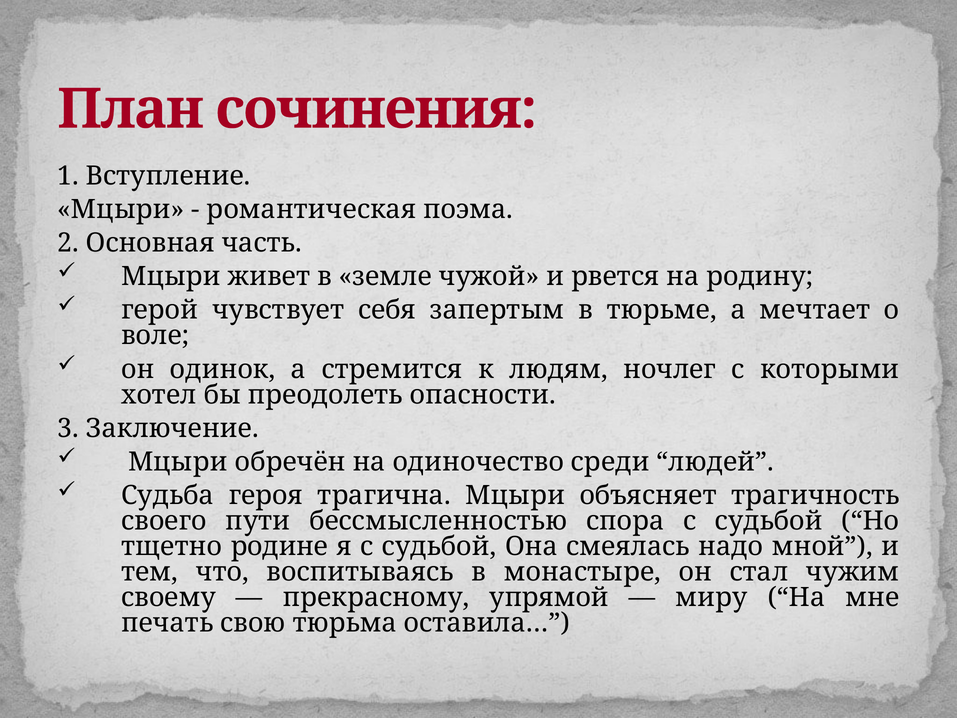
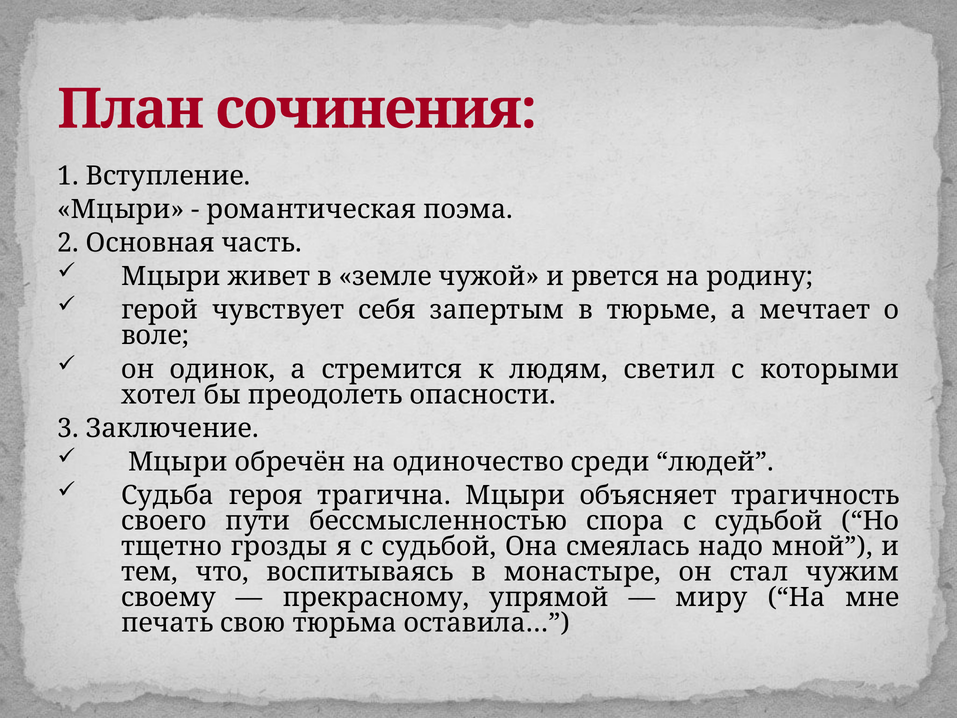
ночлег: ночлег -> светил
родине: родине -> грозды
